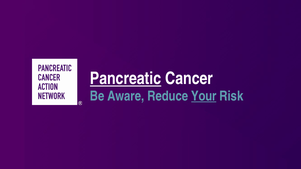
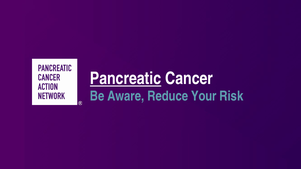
Your underline: present -> none
